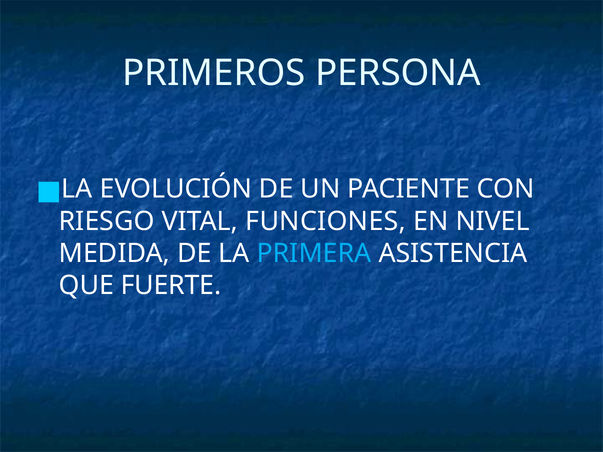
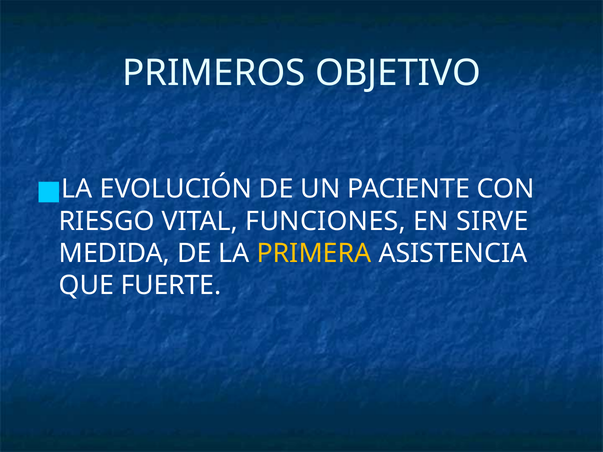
PERSONA: PERSONA -> OBJETIVO
NIVEL: NIVEL -> SIRVE
PRIMERA colour: light blue -> yellow
